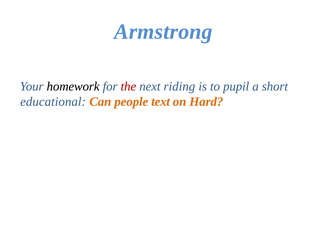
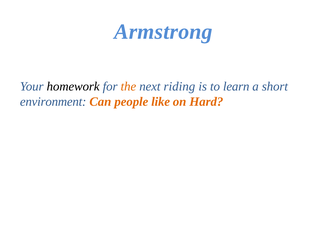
the colour: red -> orange
pupil: pupil -> learn
educational: educational -> environment
text: text -> like
